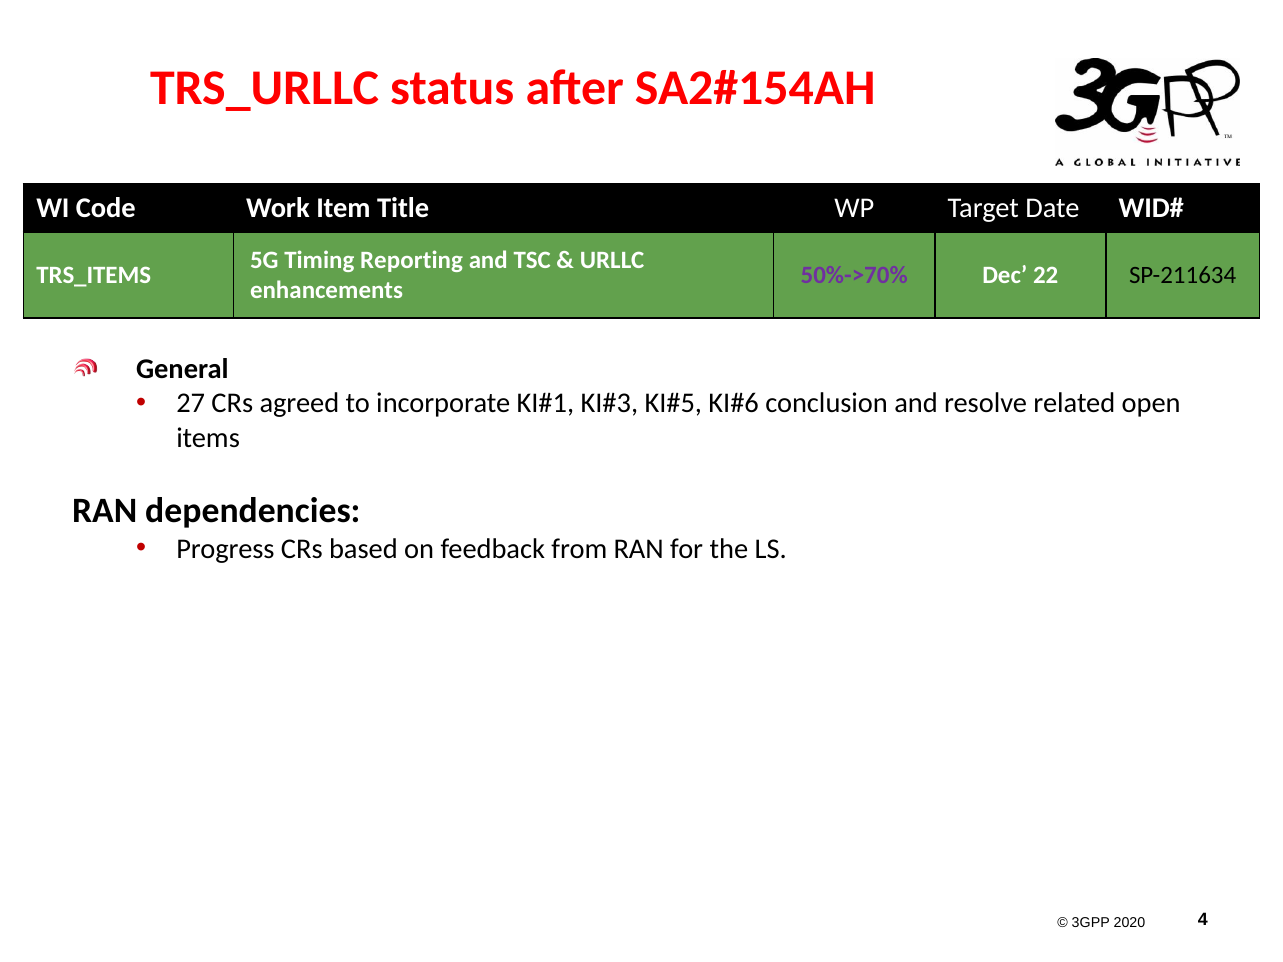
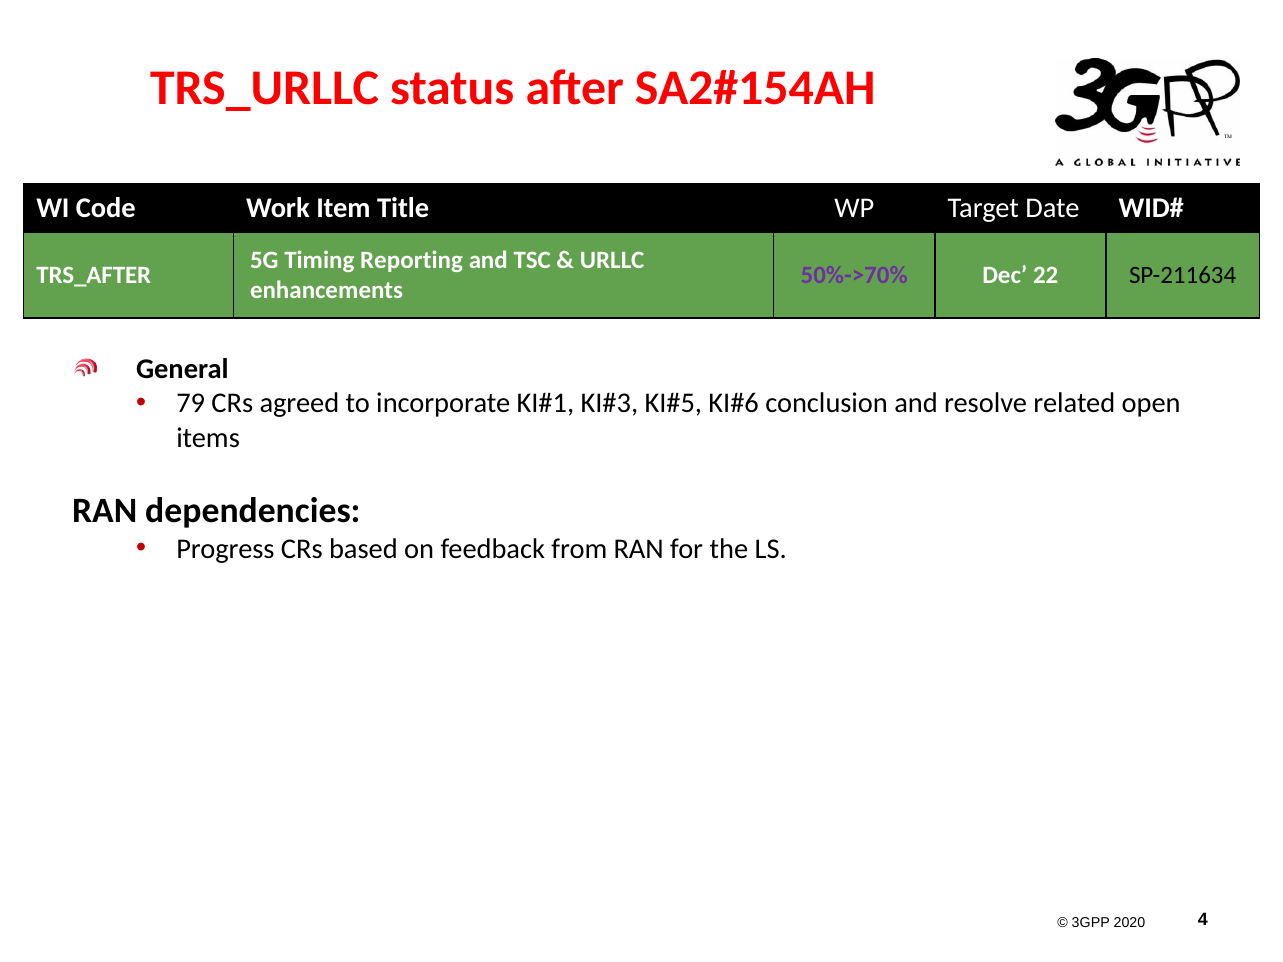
TRS_ITEMS: TRS_ITEMS -> TRS_AFTER
27: 27 -> 79
